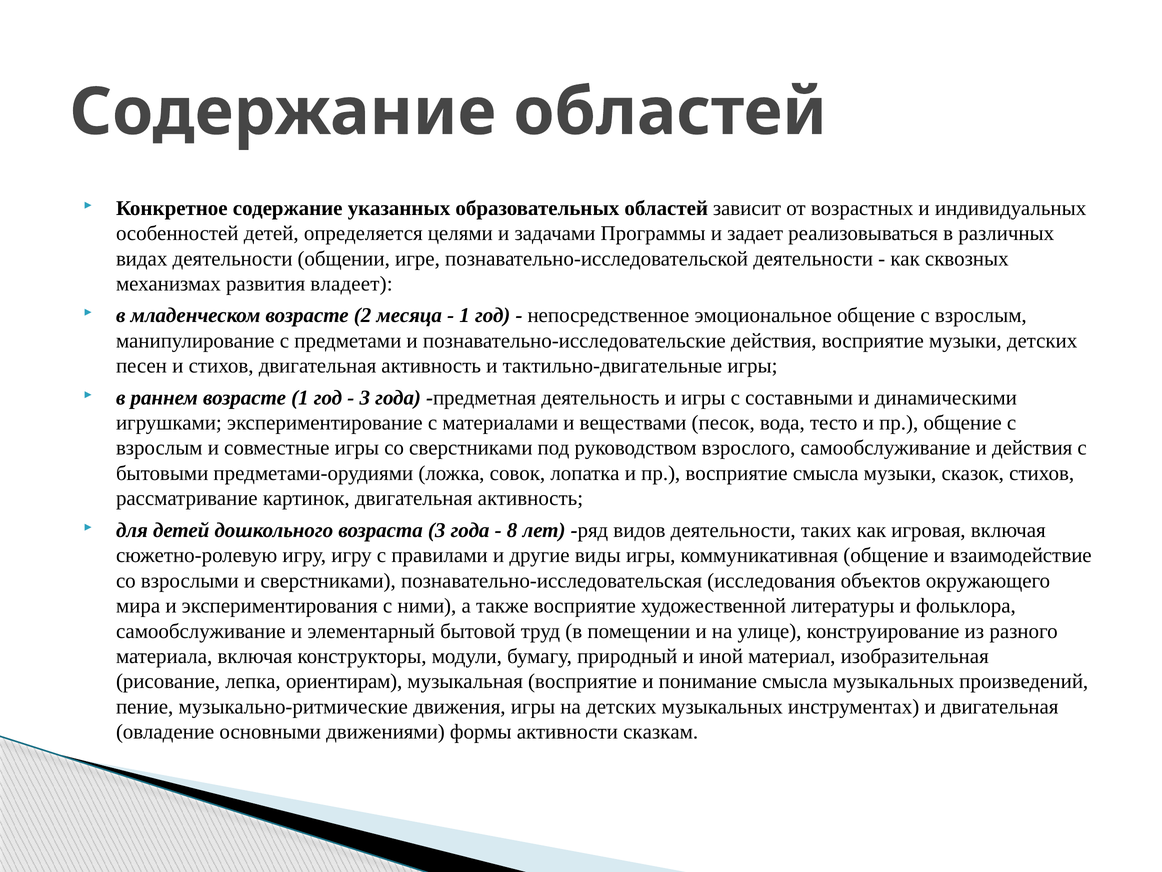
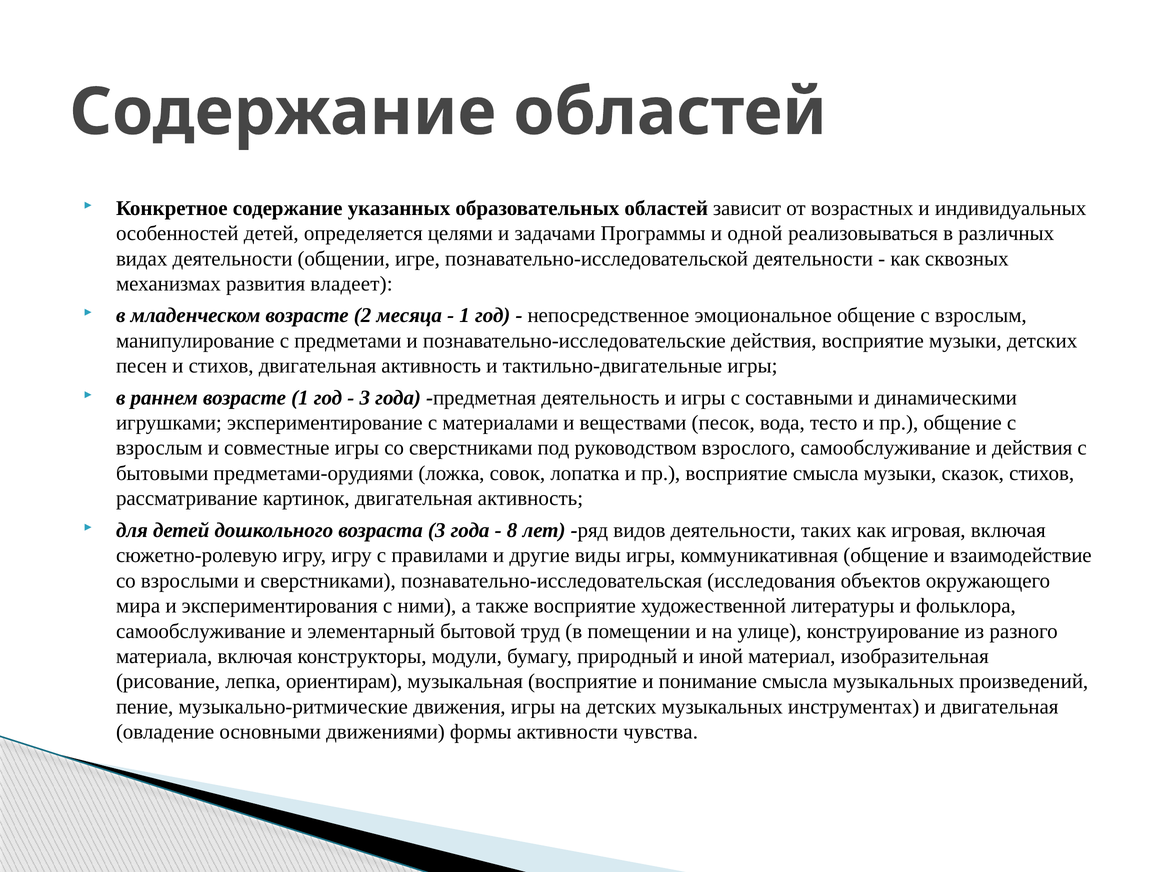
задает: задает -> одной
сказкам: сказкам -> чувства
